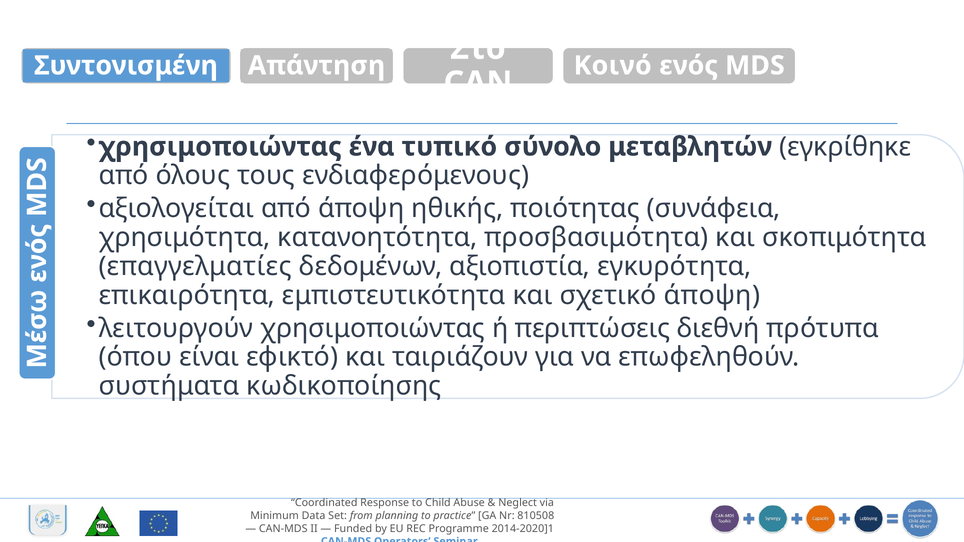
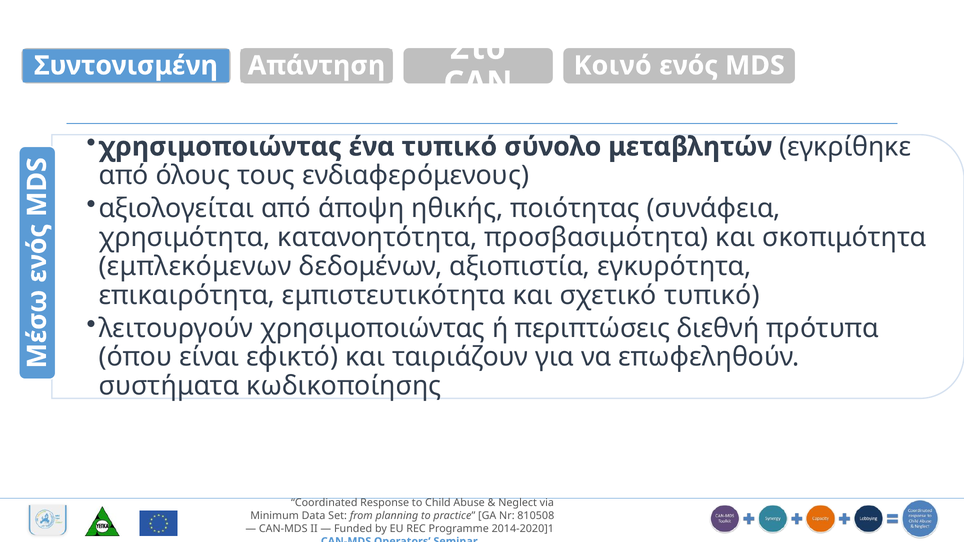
επαγγελματίες: επαγγελματίες -> εμπλεκόμενων
σχετικό άποψη: άποψη -> τυπικό
